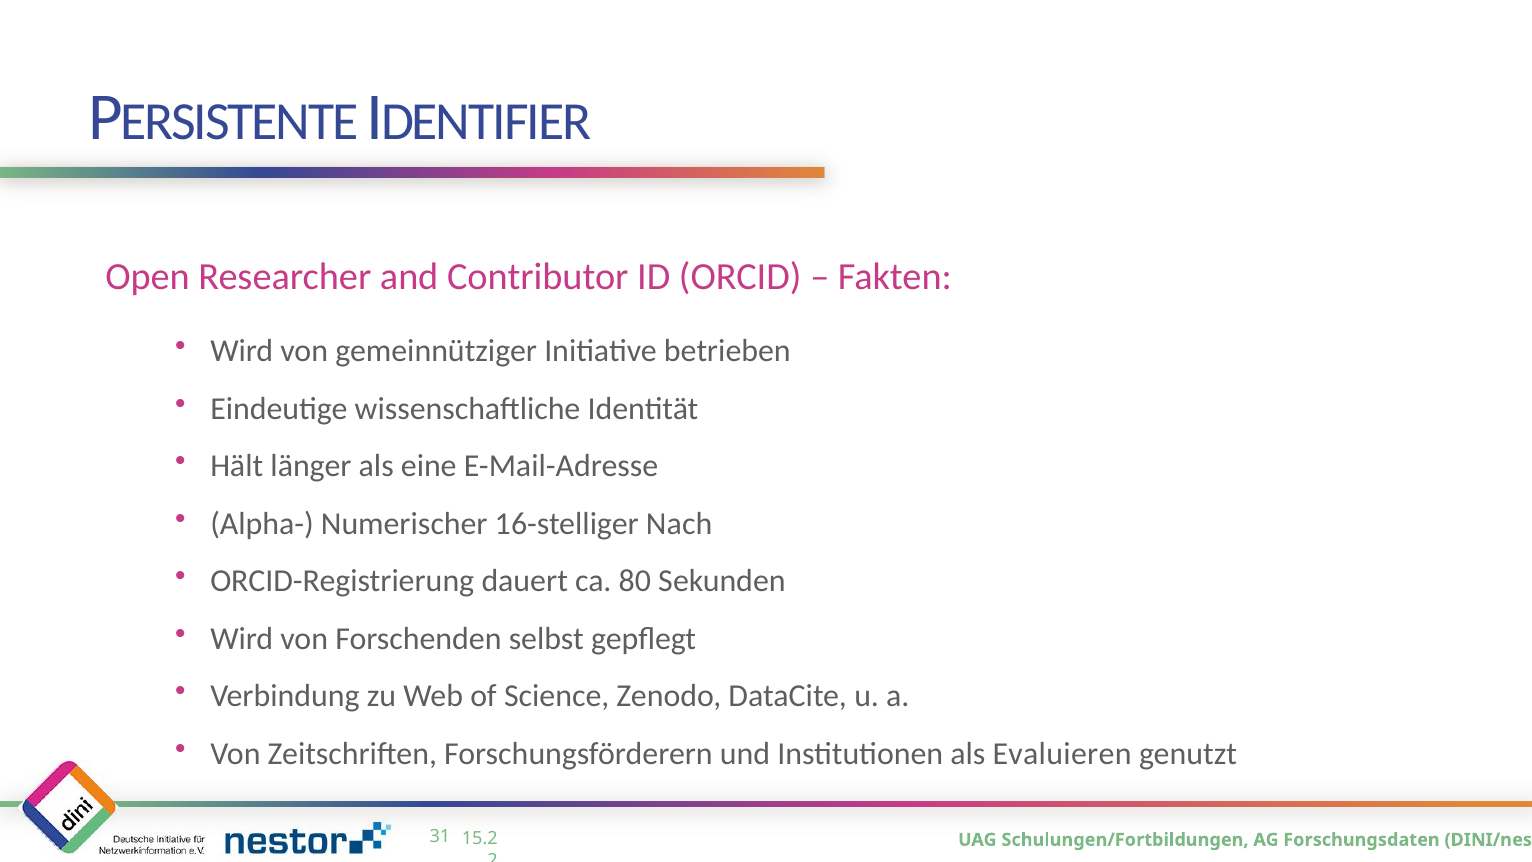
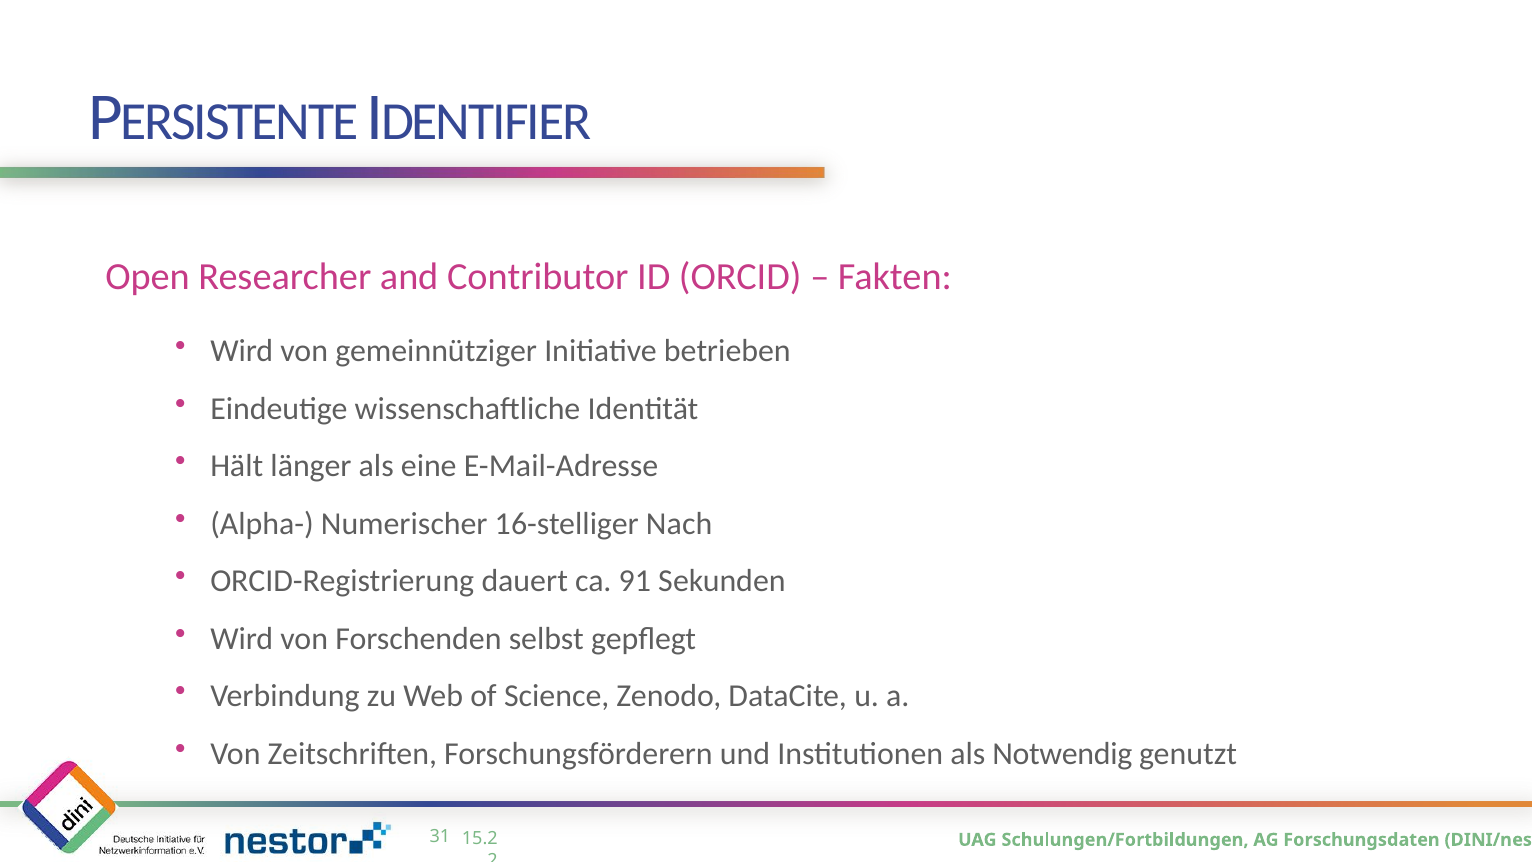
80: 80 -> 91
Evaluieren: Evaluieren -> Notwendig
